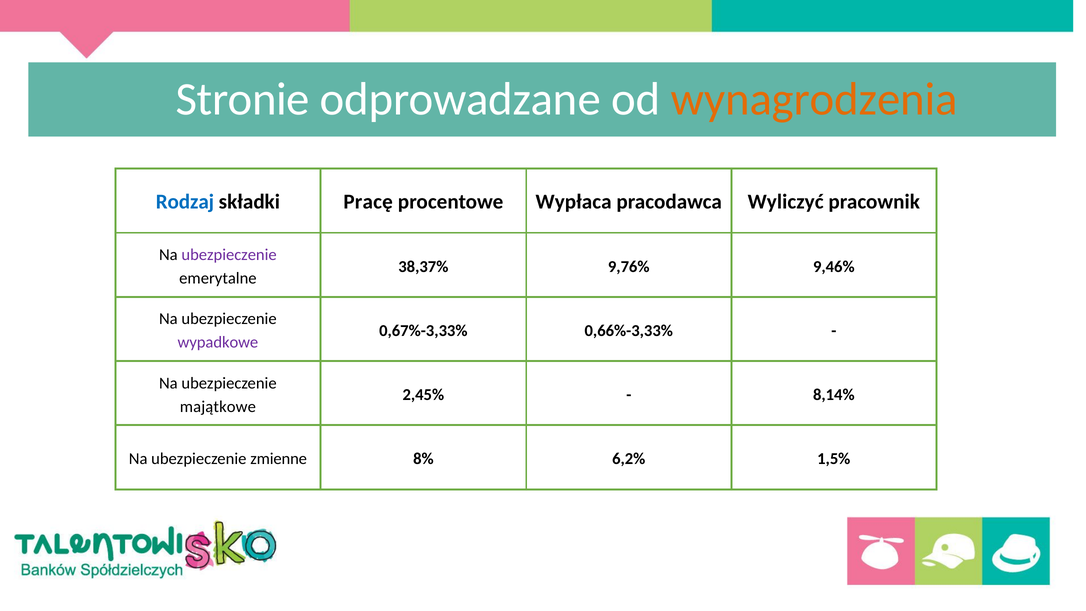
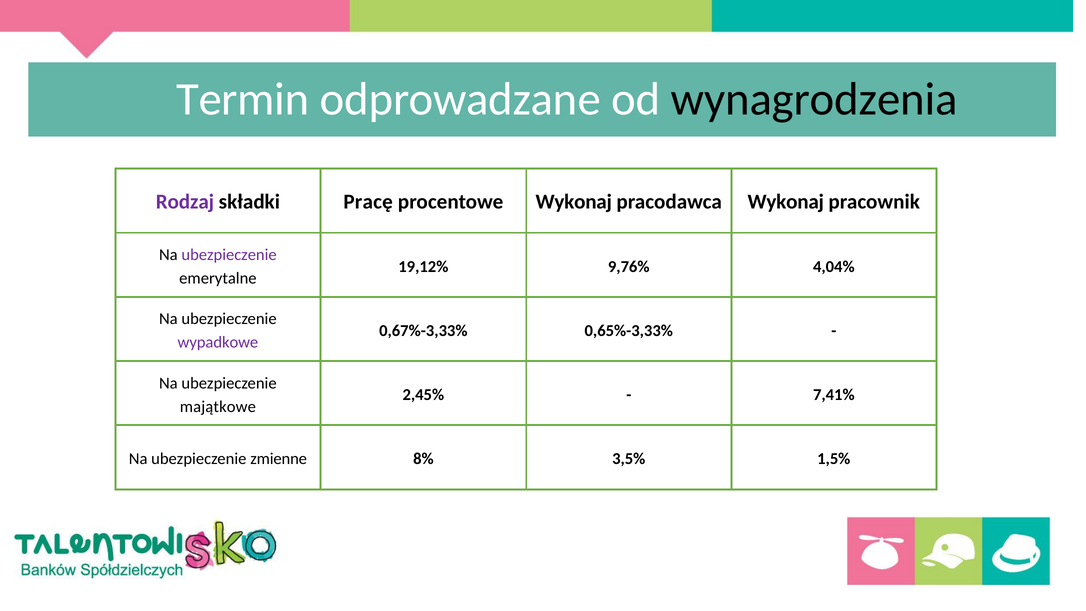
Stronie: Stronie -> Termin
wynagrodzenia colour: orange -> black
Rodzaj colour: blue -> purple
procentowe Wypłaca: Wypłaca -> Wykonaj
pracodawca Wyliczyć: Wyliczyć -> Wykonaj
38,37%: 38,37% -> 19,12%
9,46%: 9,46% -> 4,04%
0,66%-3,33%: 0,66%-3,33% -> 0,65%-3,33%
8,14%: 8,14% -> 7,41%
6,2%: 6,2% -> 3,5%
